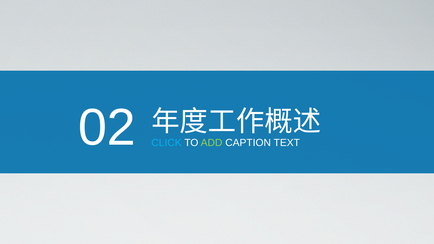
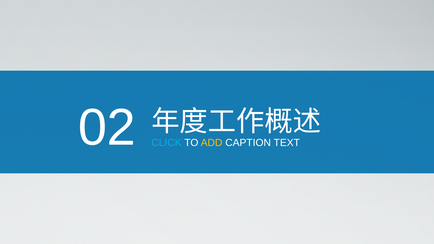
ADD colour: light green -> yellow
